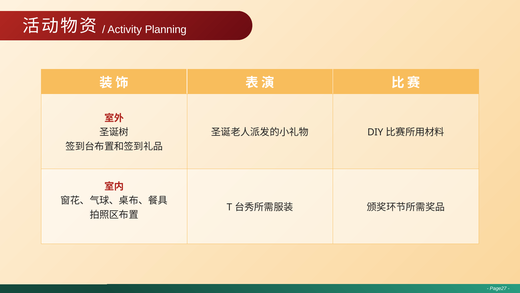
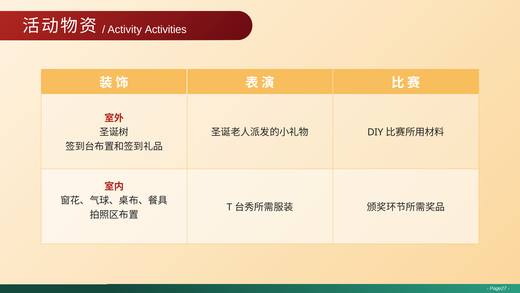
Planning: Planning -> Activities
